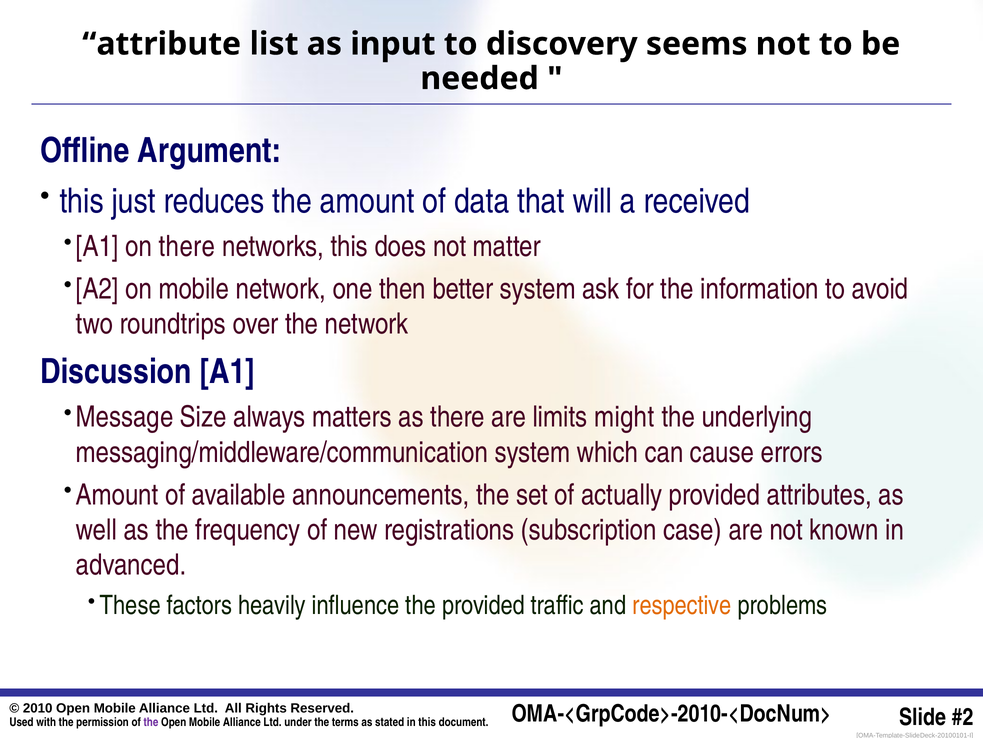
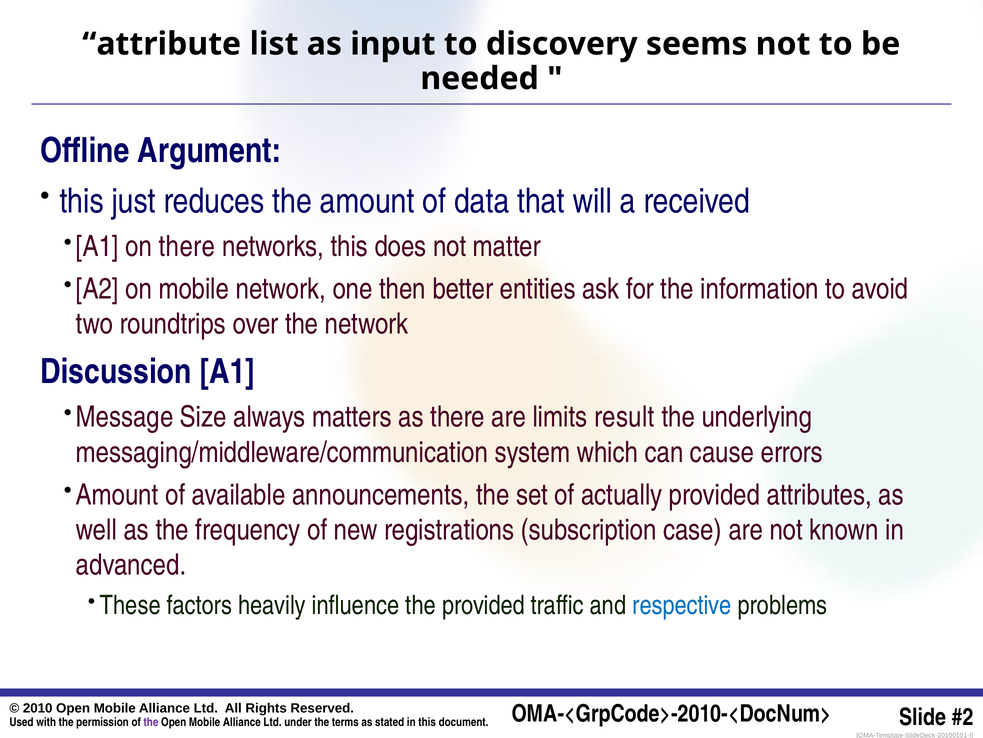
better system: system -> entities
might: might -> result
respective colour: orange -> blue
